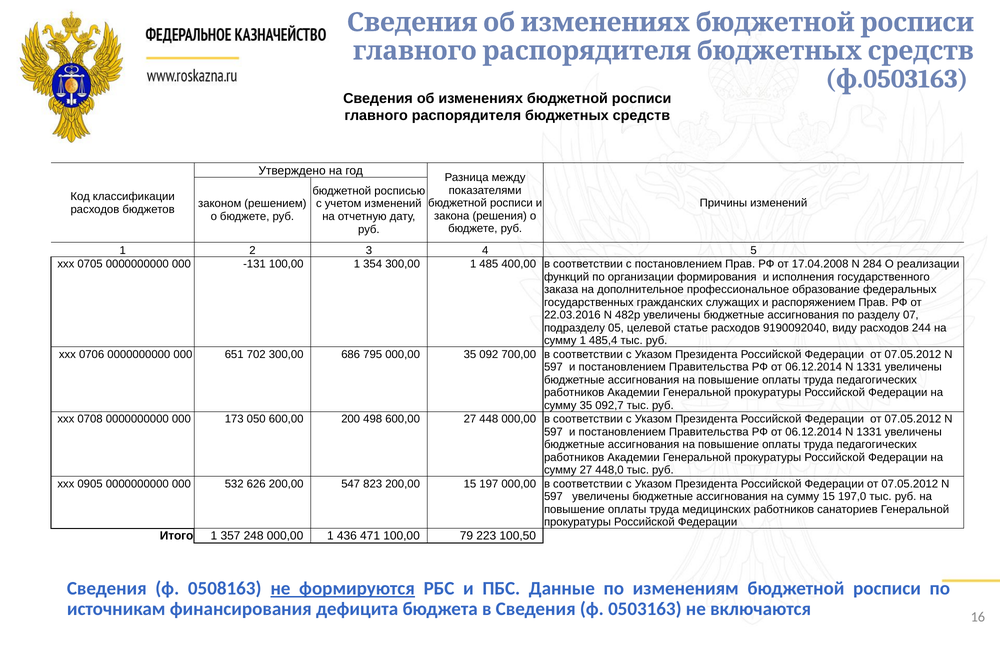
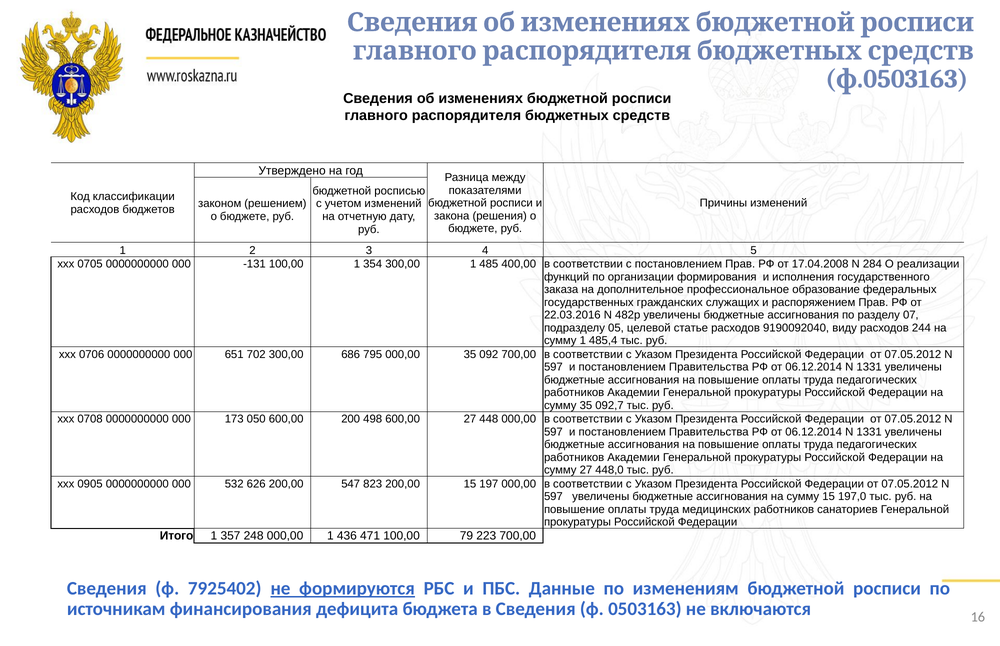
223 100,50: 100,50 -> 700,00
0508163: 0508163 -> 7925402
